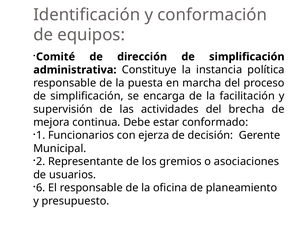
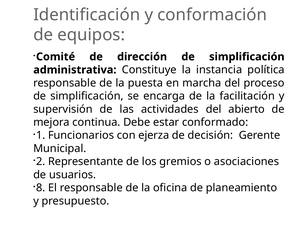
brecha: brecha -> abierto
6: 6 -> 8
